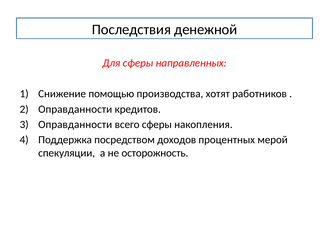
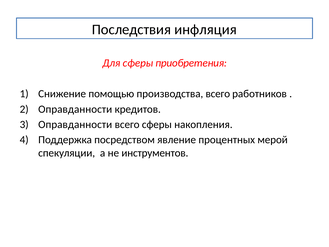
денежной: денежной -> инфляция
направленных: направленных -> приобретения
производства хотят: хотят -> всего
доходов: доходов -> явление
осторожность: осторожность -> инструментов
